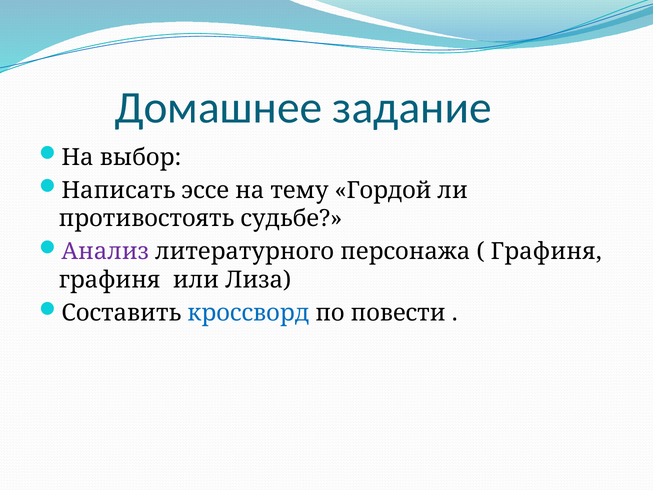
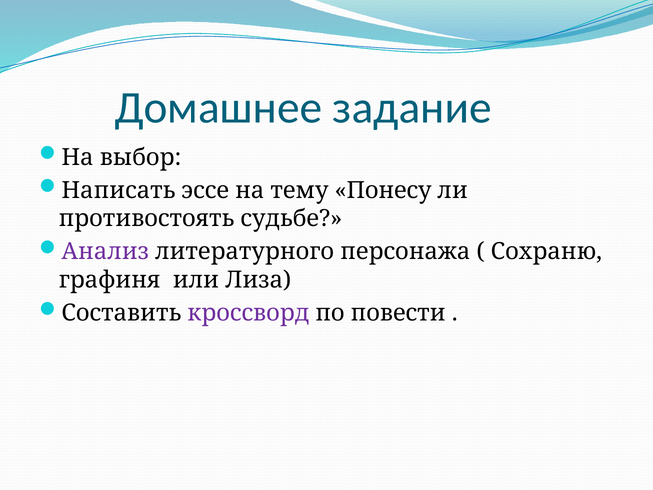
Гордой: Гордой -> Понесу
Графиня at (546, 251): Графиня -> Сохраню
кроссворд colour: blue -> purple
